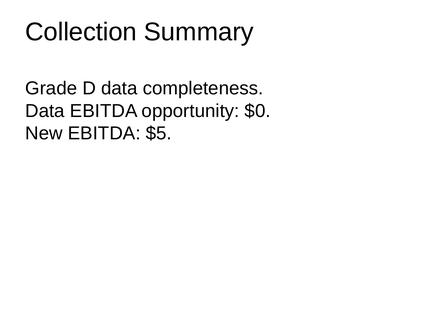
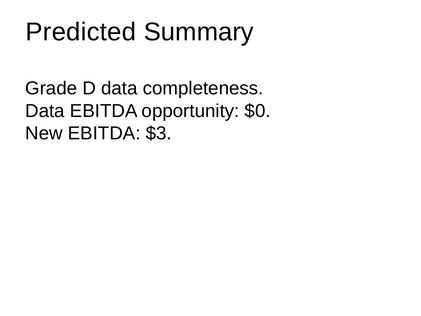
Collection: Collection -> Predicted
$5: $5 -> $3
